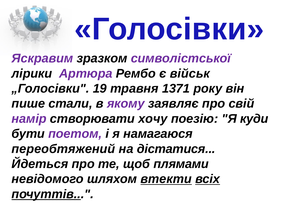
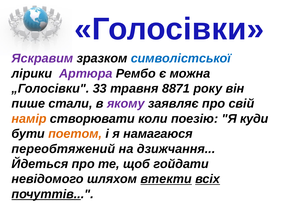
символістської colour: purple -> blue
військ: військ -> можна
19: 19 -> 33
1371: 1371 -> 8871
намір colour: purple -> orange
хочу: хочу -> коли
поетом colour: purple -> orange
дістатися: дістатися -> дзижчання
плямами: плямами -> гойдати
